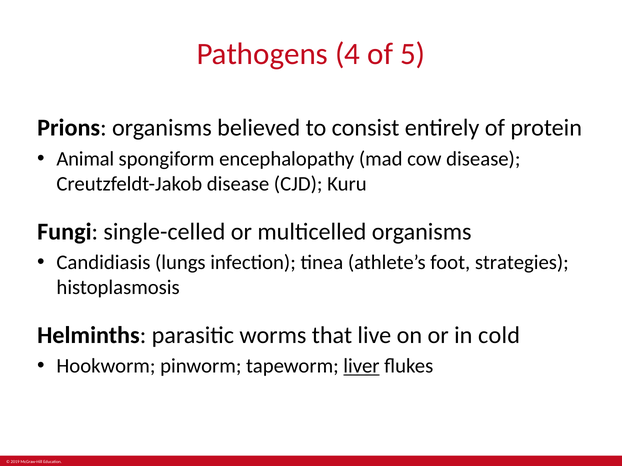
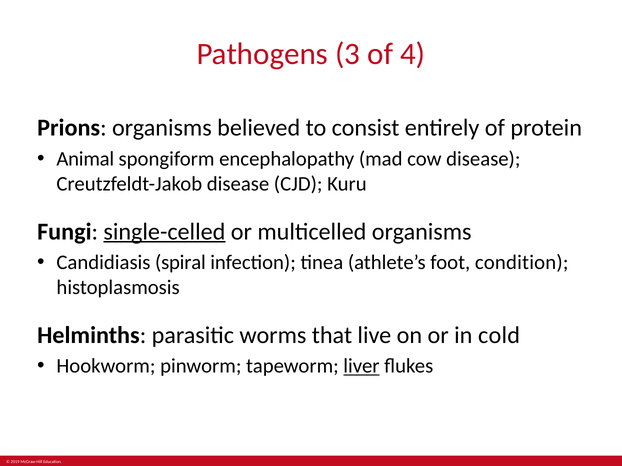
4: 4 -> 3
5: 5 -> 4
single-celled underline: none -> present
lungs: lungs -> spiral
strategies: strategies -> condition
